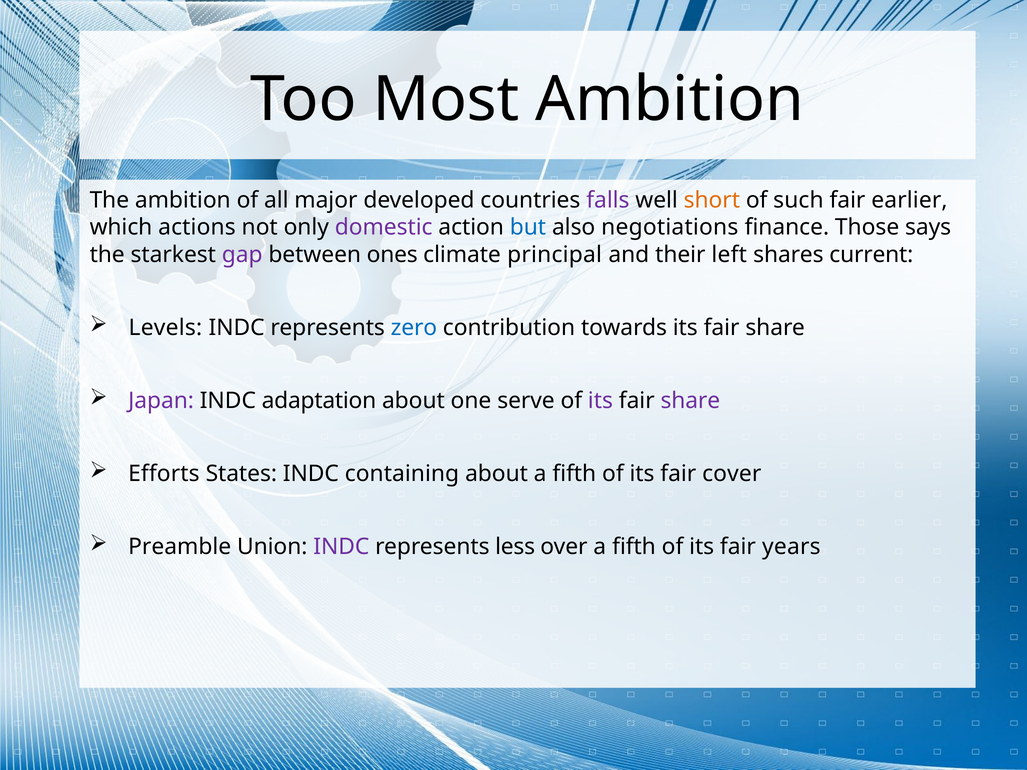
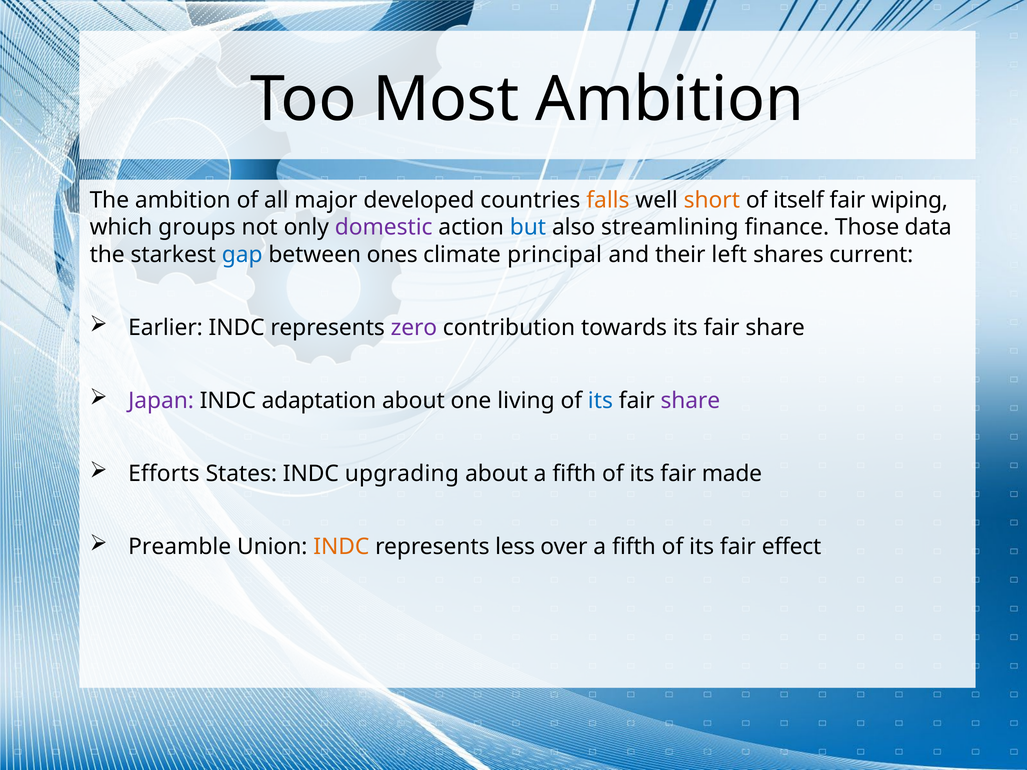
falls colour: purple -> orange
such: such -> itself
earlier: earlier -> wiping
actions: actions -> groups
negotiations: negotiations -> streamlining
says: says -> data
gap colour: purple -> blue
Levels: Levels -> Earlier
zero colour: blue -> purple
serve: serve -> living
its at (600, 401) colour: purple -> blue
containing: containing -> upgrading
cover: cover -> made
INDC at (341, 547) colour: purple -> orange
years: years -> effect
